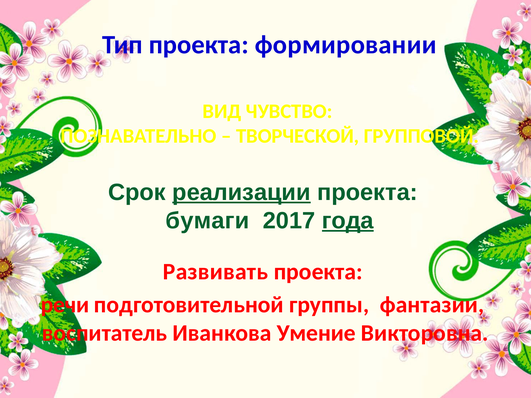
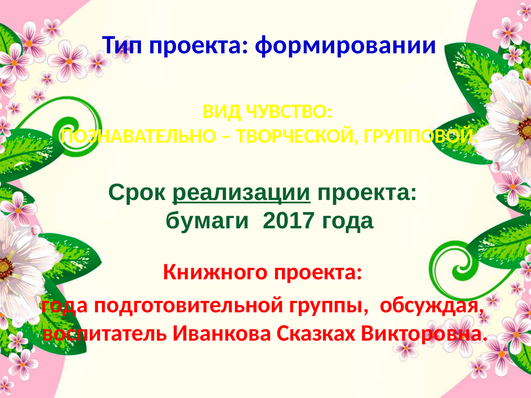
года at (348, 221) underline: present -> none
Развивать: Развивать -> Книжного
речи at (65, 305): речи -> года
фантазии: фантазии -> обсуждая
Умение: Умение -> Сказках
